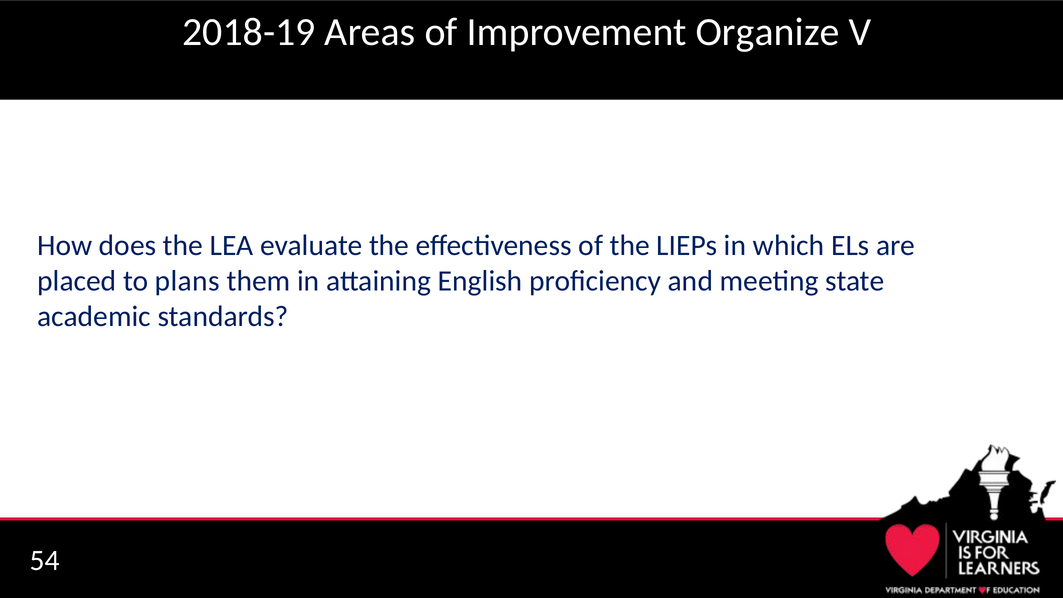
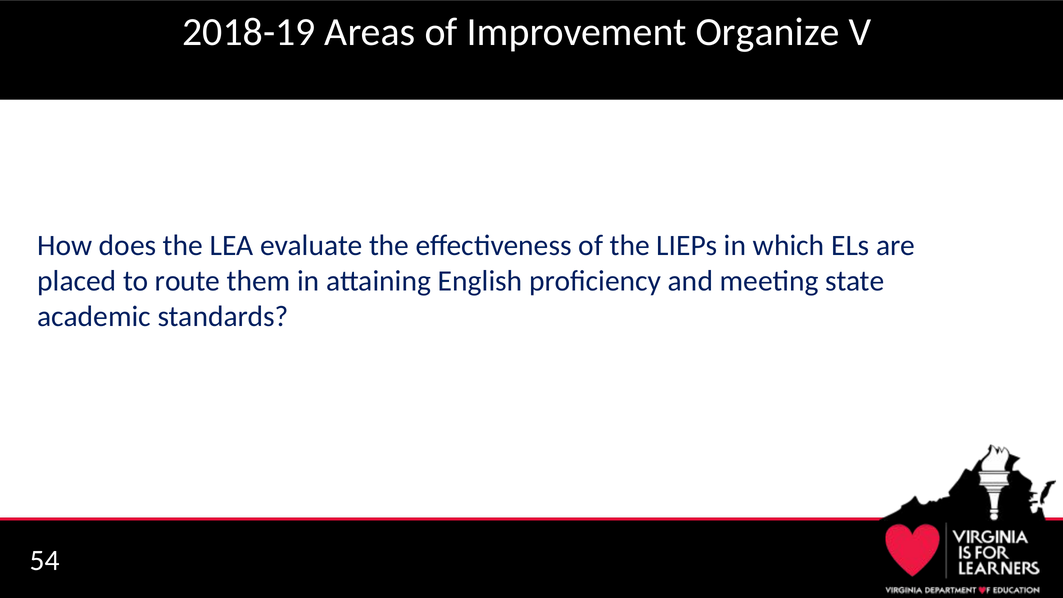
plans: plans -> route
